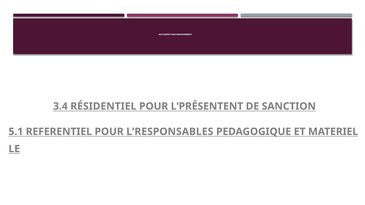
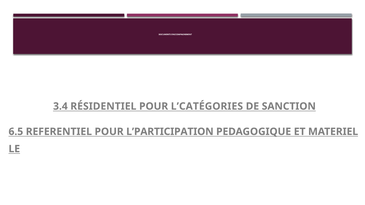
L’PRÉSENTENT: L’PRÉSENTENT -> L’CATÉGORIES
5.1: 5.1 -> 6.5
L’RESPONSABLES: L’RESPONSABLES -> L’PARTICIPATION
